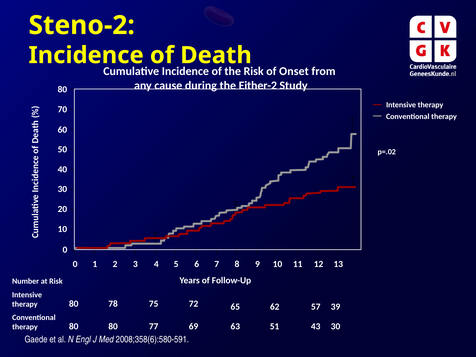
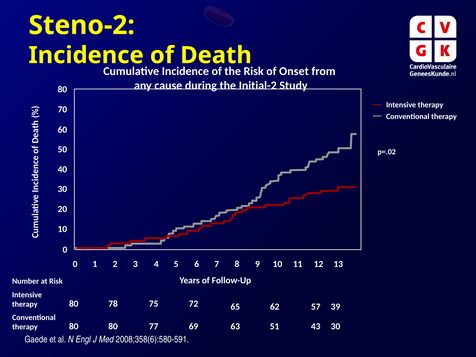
Either-2: Either-2 -> Initial-2
